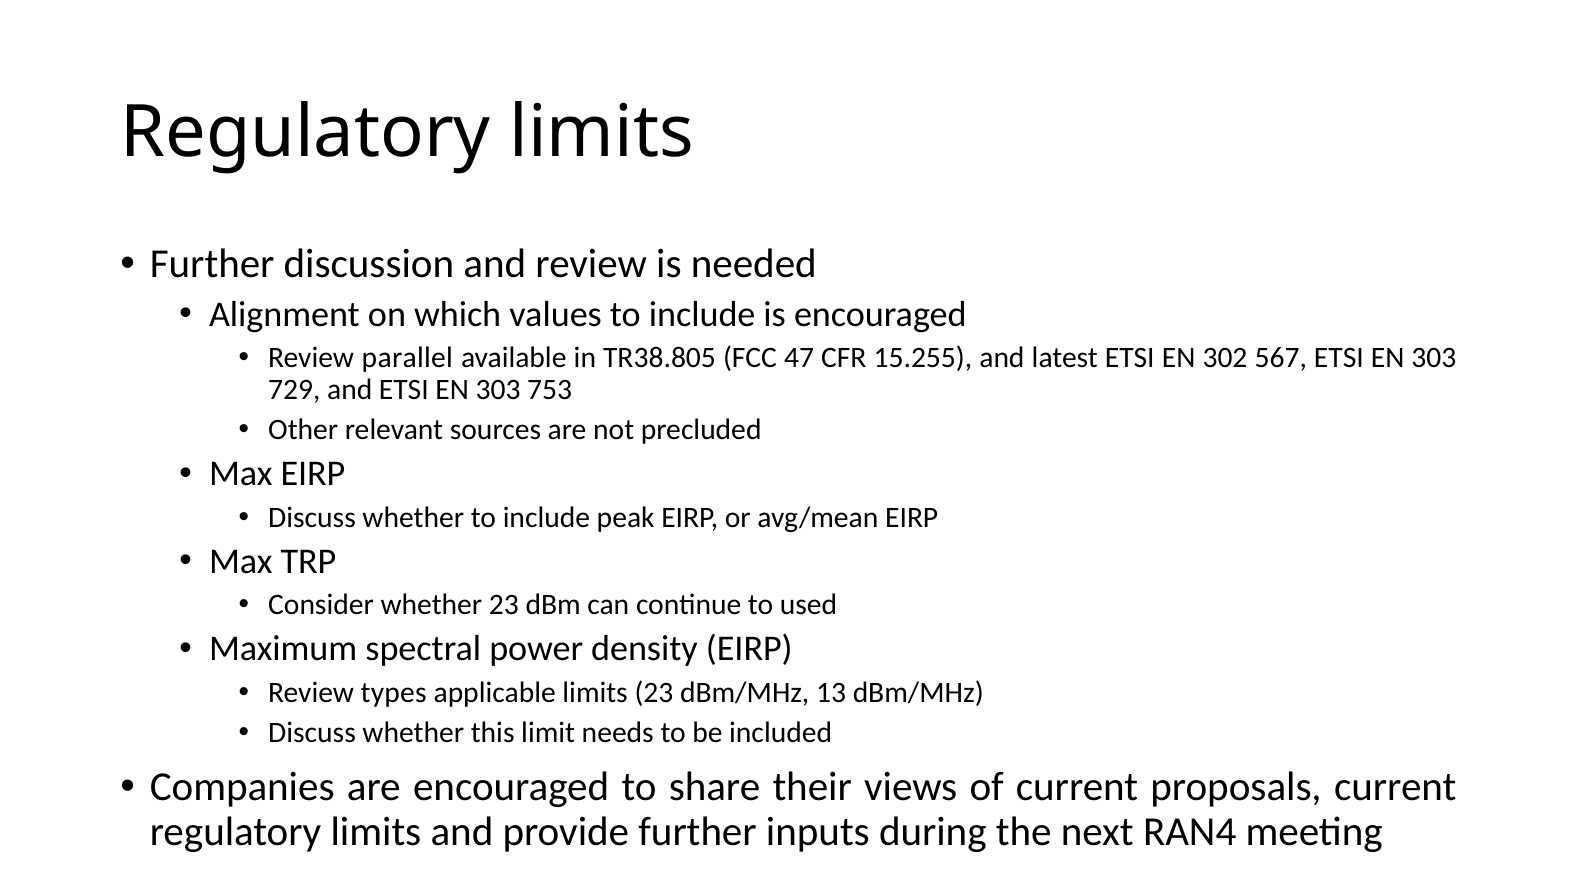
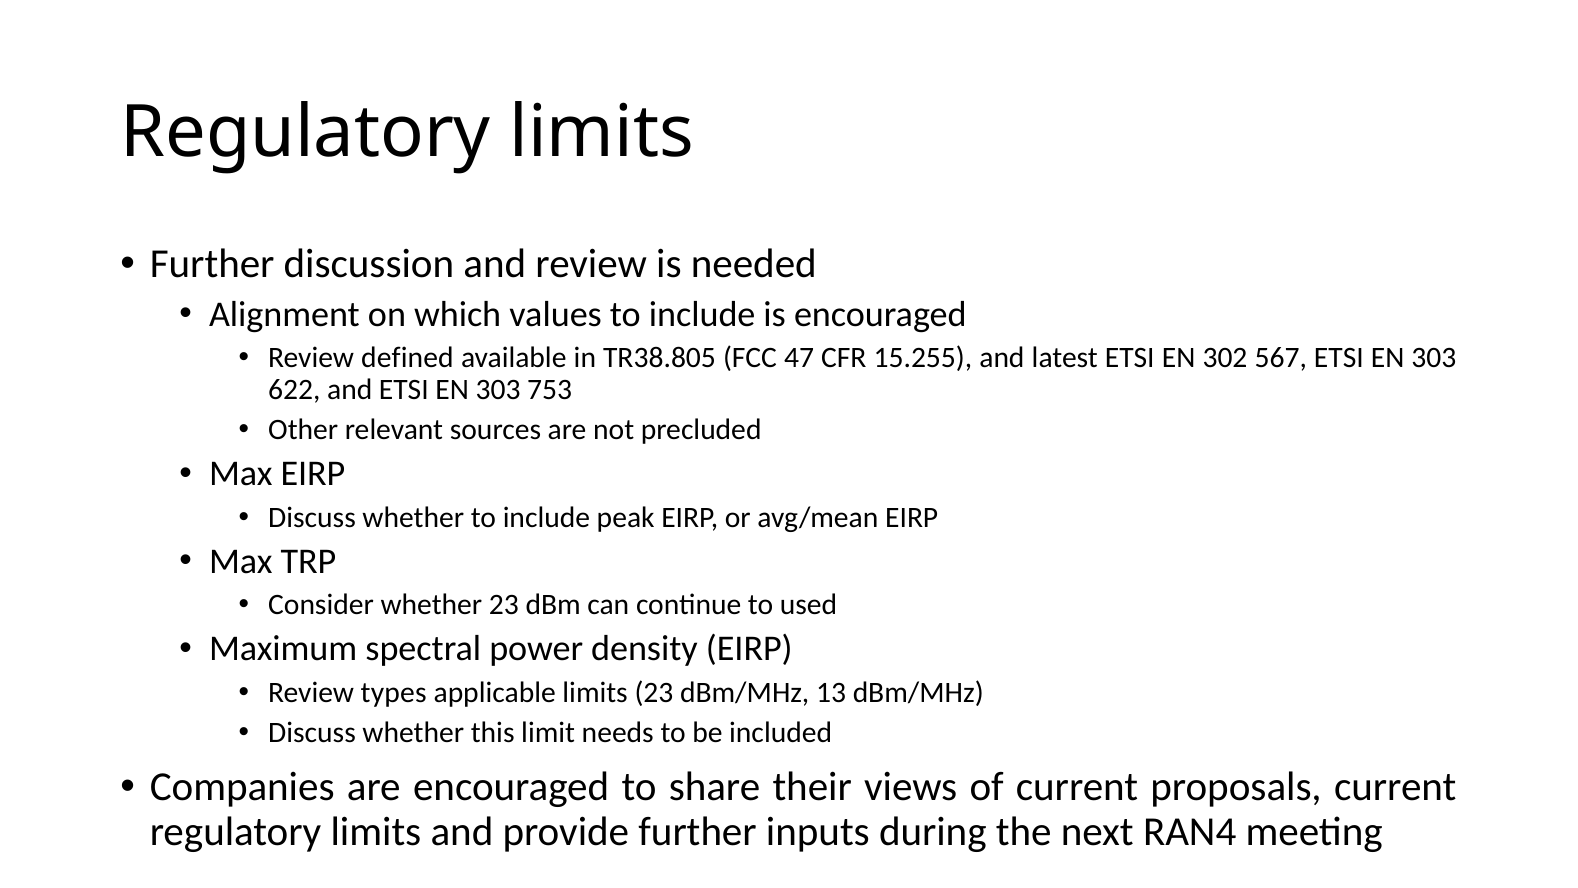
parallel: parallel -> defined
729: 729 -> 622
